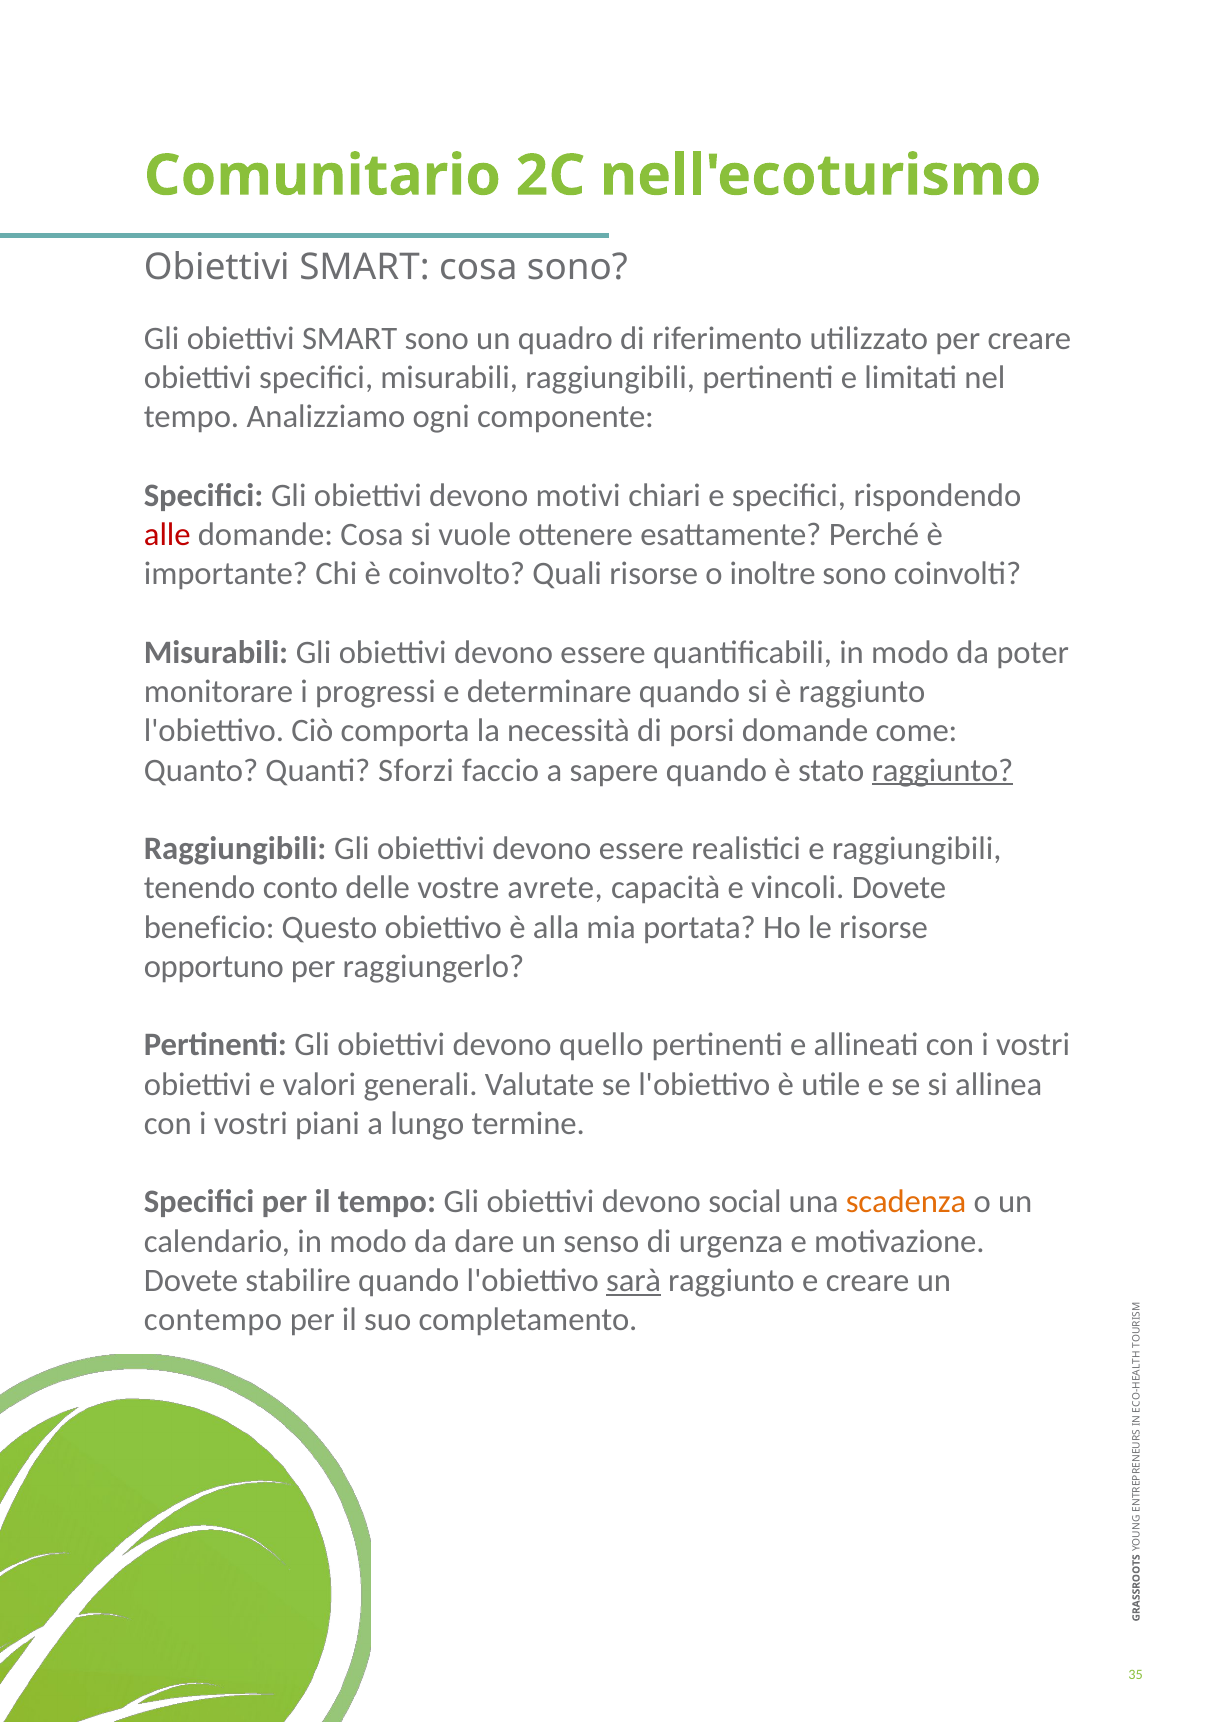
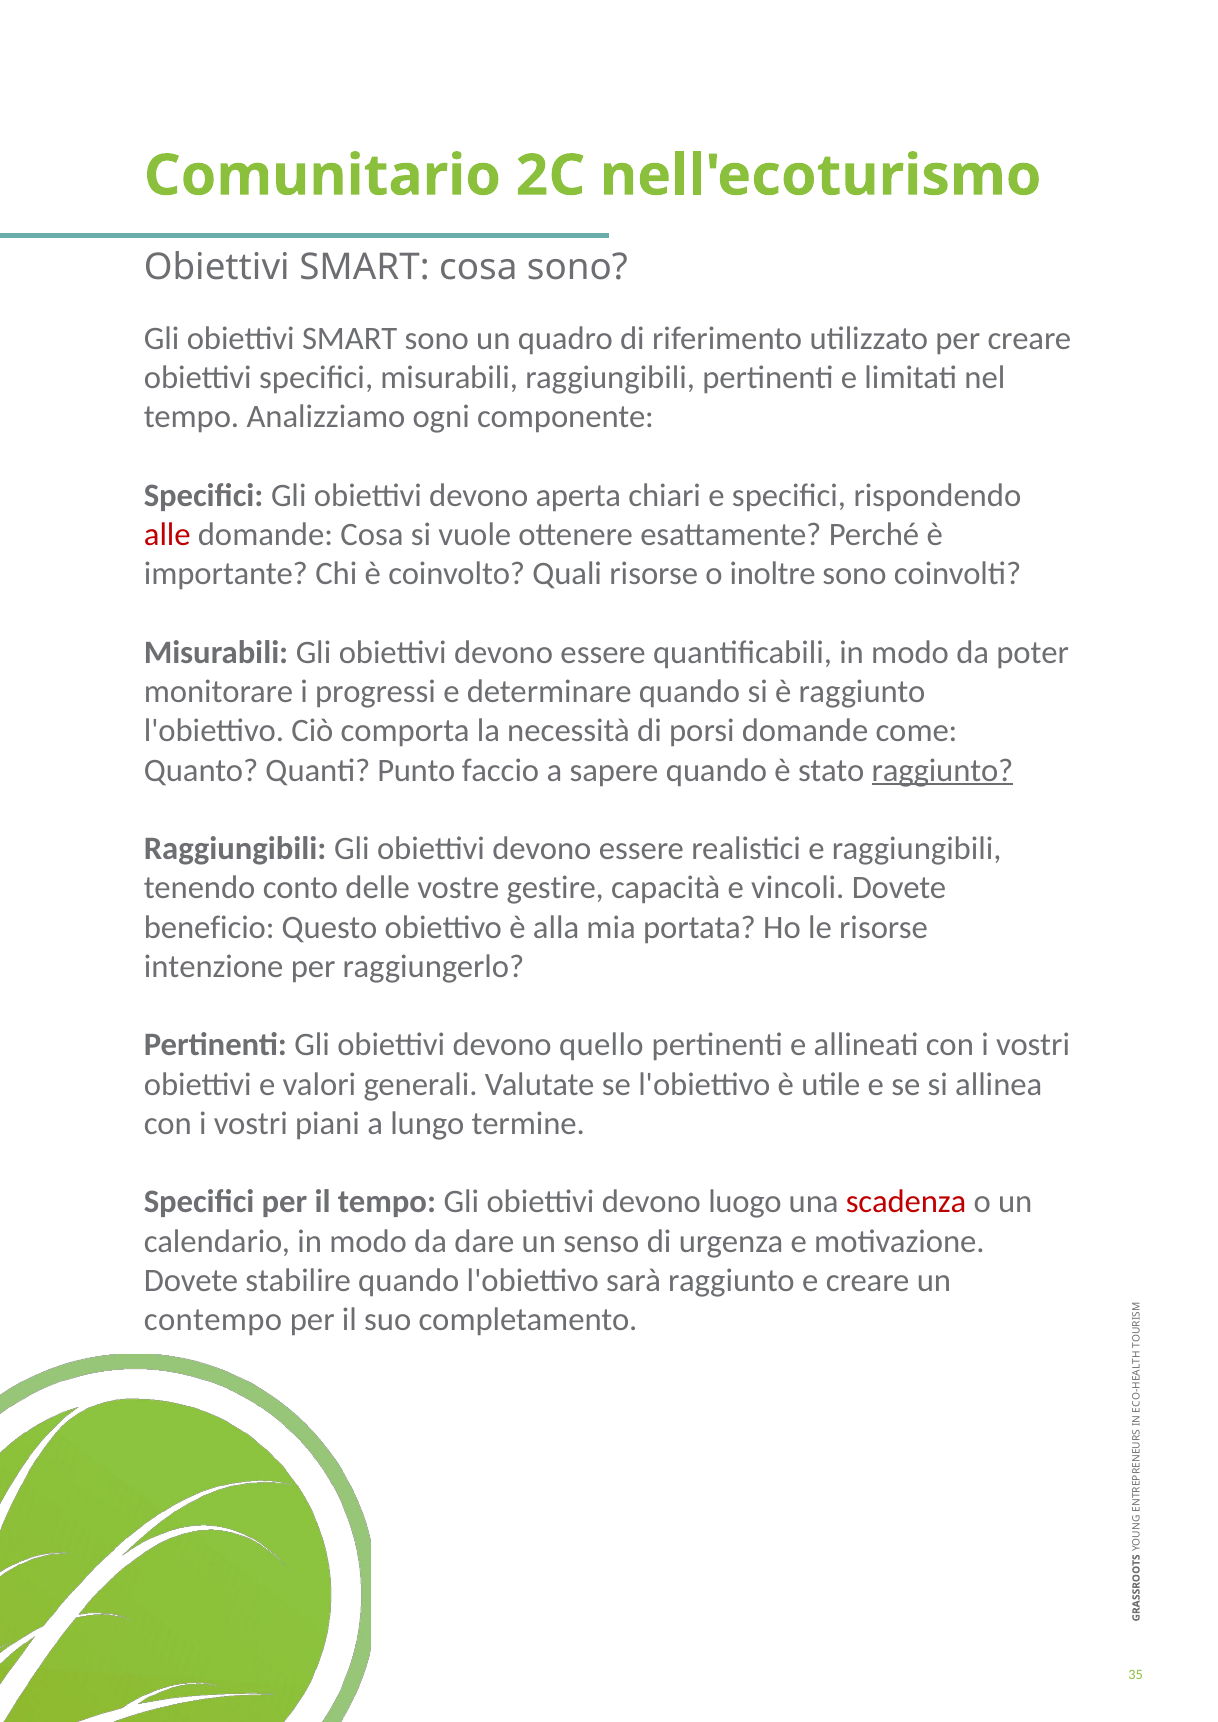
motivi: motivi -> aperta
Sforzi: Sforzi -> Punto
avrete: avrete -> gestire
opportuno: opportuno -> intenzione
social: social -> luogo
scadenza colour: orange -> red
sarà underline: present -> none
